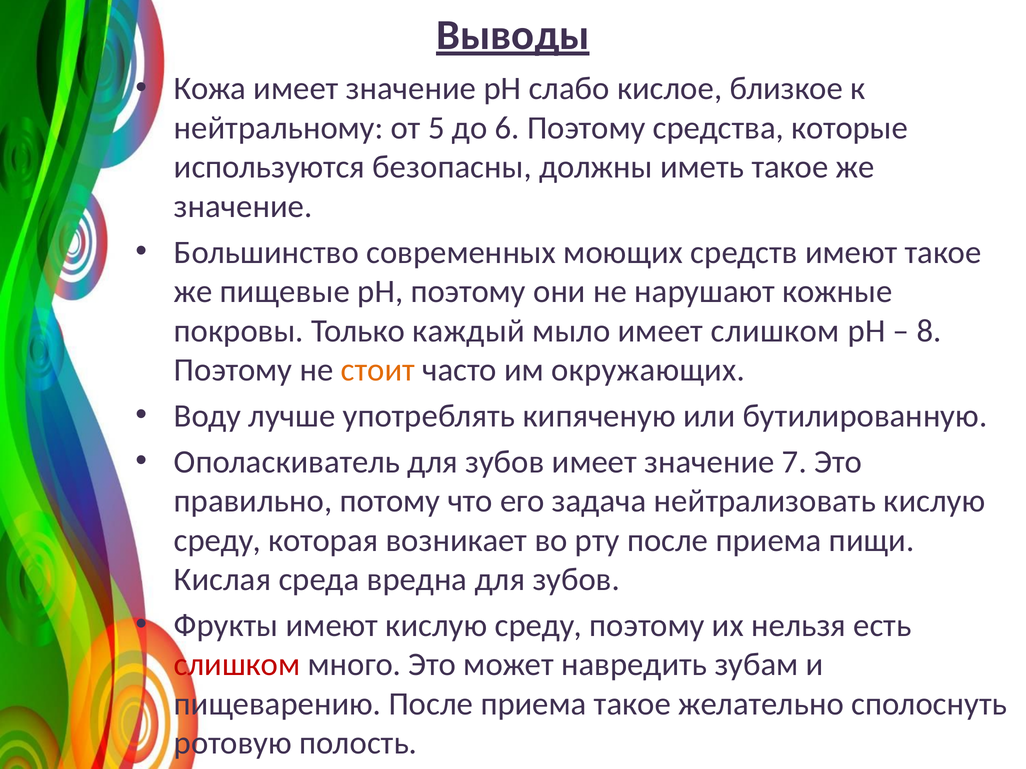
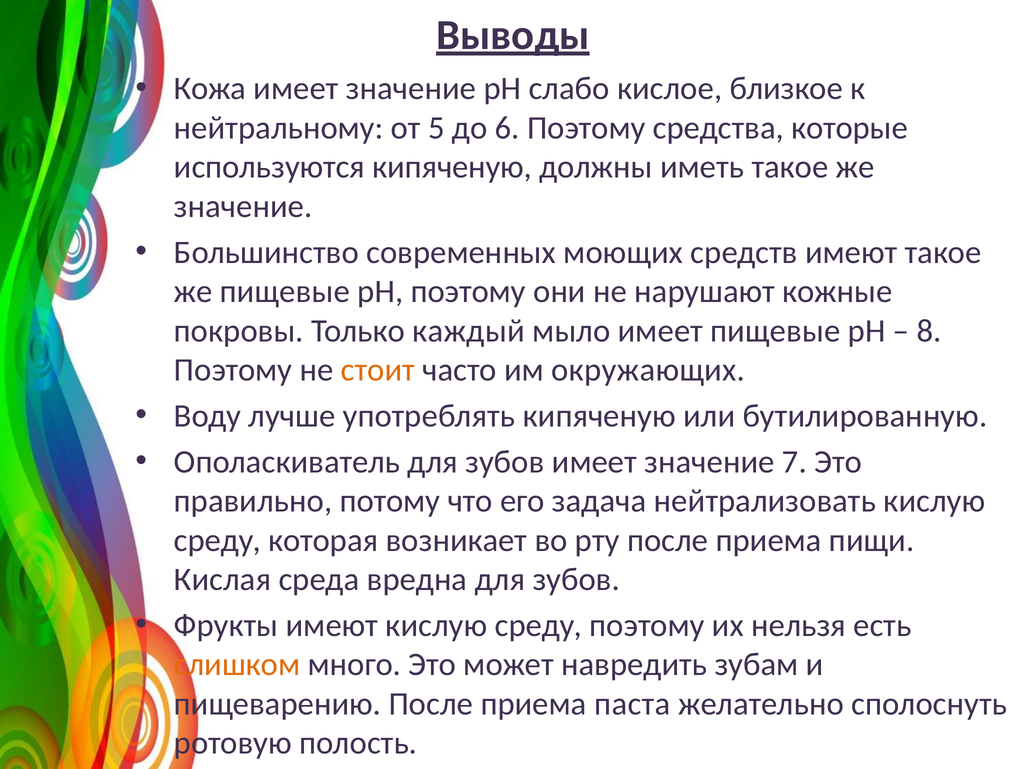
используются безопасны: безопасны -> кипяченую
имеет слишком: слишком -> пищевые
слишком at (237, 665) colour: red -> orange
приема такое: такое -> паста
